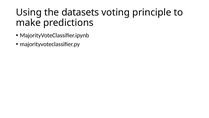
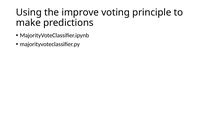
datasets: datasets -> improve
